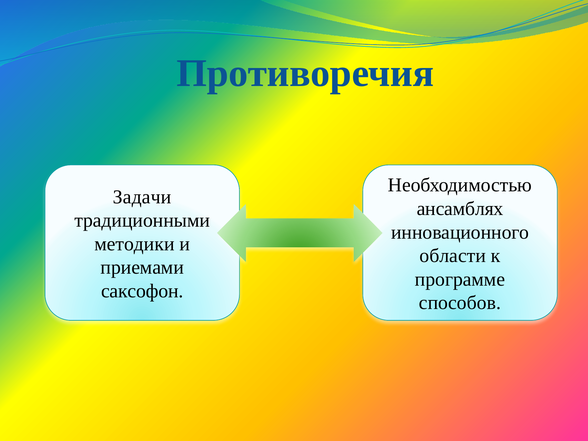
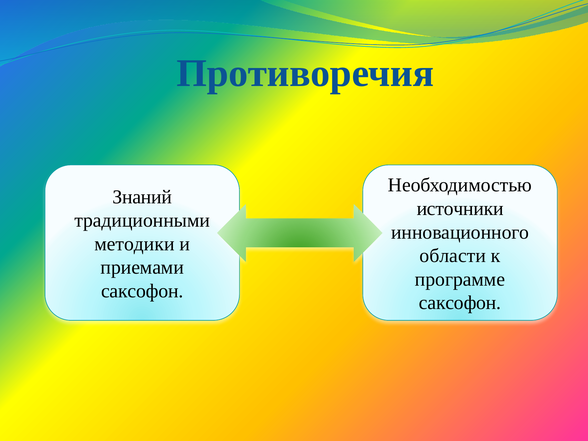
Задачи: Задачи -> Знаний
ансамблях: ансамблях -> источники
способов at (460, 303): способов -> саксофон
